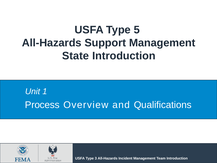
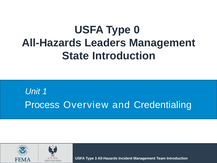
5: 5 -> 0
Support: Support -> Leaders
Qualifications: Qualifications -> Credentialing
